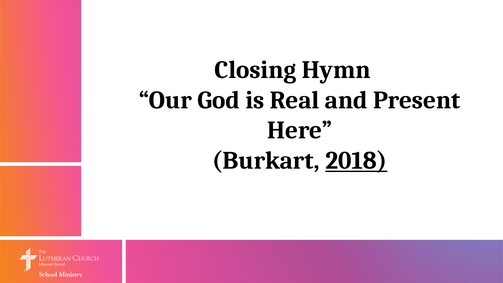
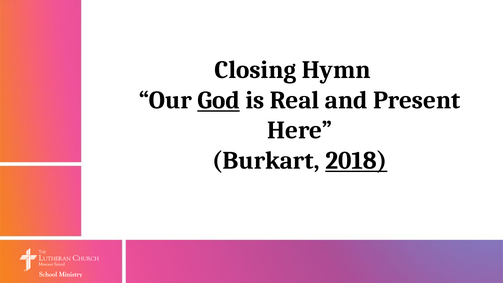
God underline: none -> present
